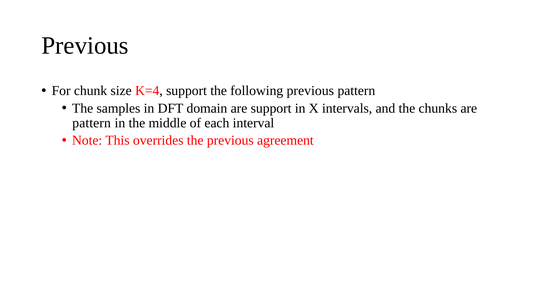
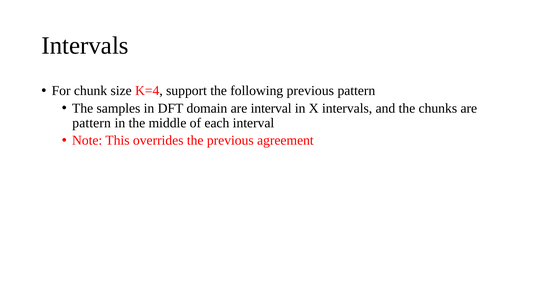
Previous at (85, 46): Previous -> Intervals
are support: support -> interval
